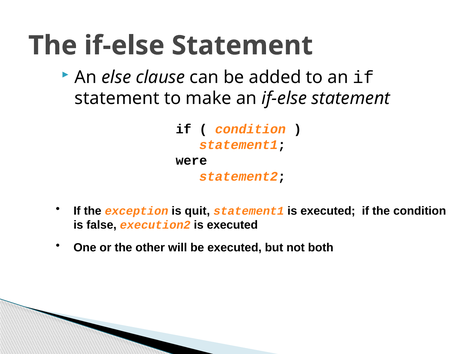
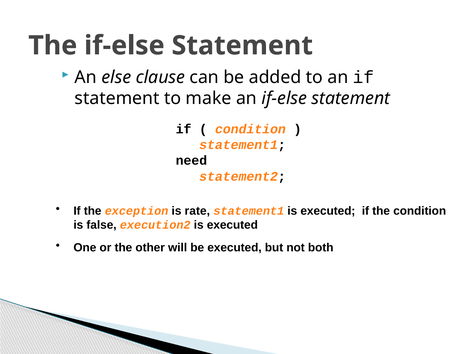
were: were -> need
quit: quit -> rate
